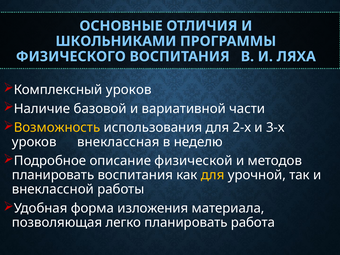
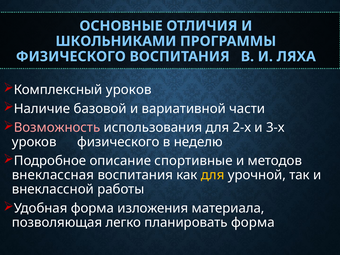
Возможность colour: yellow -> pink
уроков внеклассная: внеклассная -> физического
физической: физической -> спортивные
планировать at (53, 175): планировать -> внеклассная
планировать работа: работа -> форма
